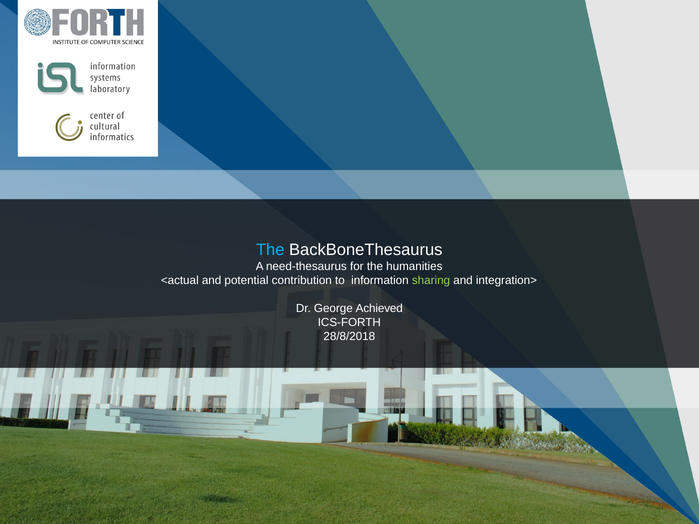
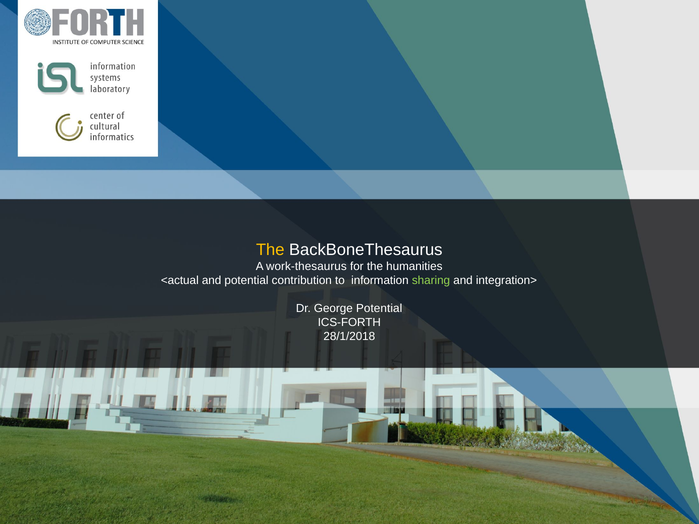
The at (270, 250) colour: light blue -> yellow
need-thesaurus: need-thesaurus -> work-thesaurus
George Achieved: Achieved -> Potential
28/8/2018: 28/8/2018 -> 28/1/2018
